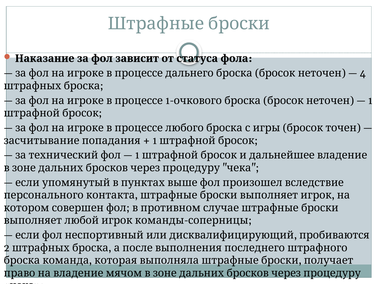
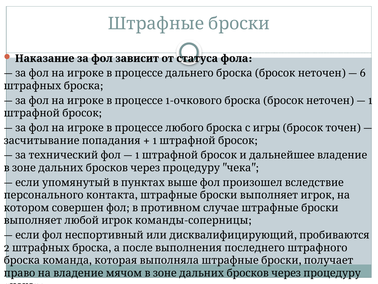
4: 4 -> 6
